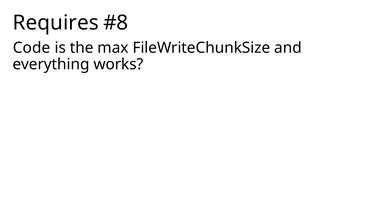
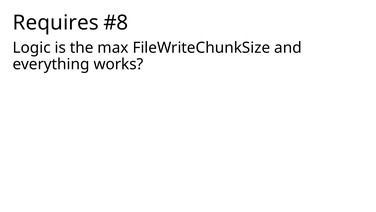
Code: Code -> Logic
